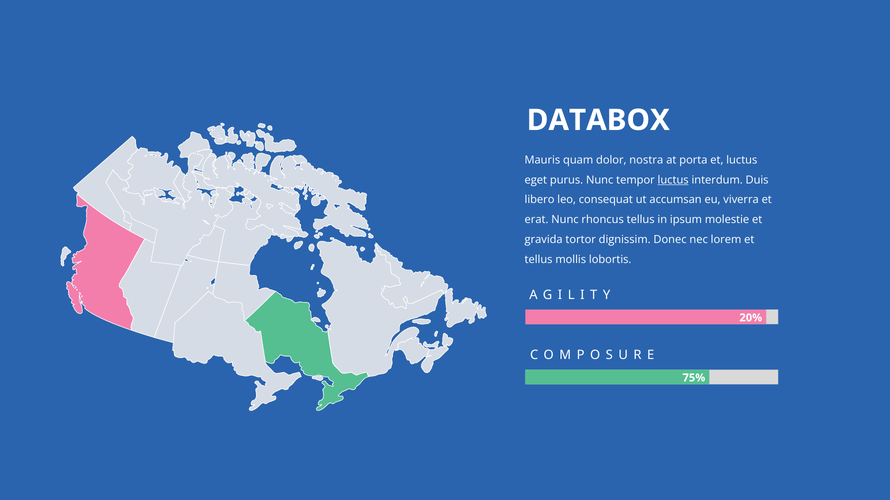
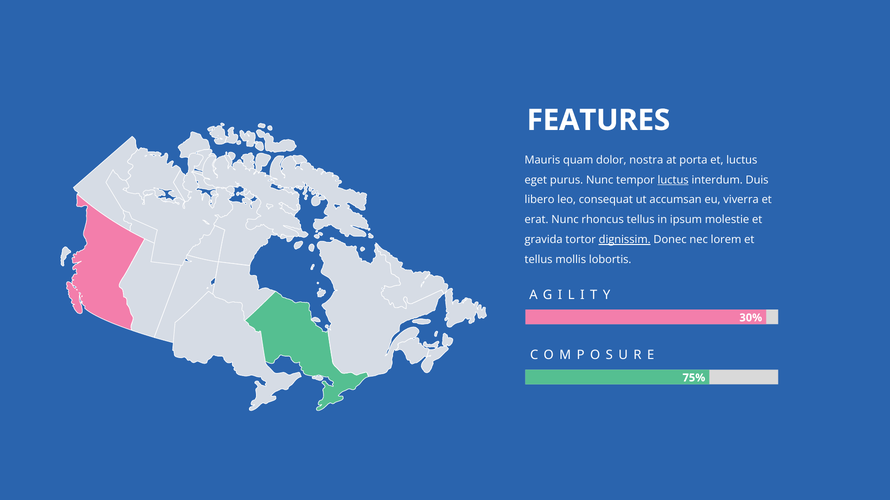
DATABOX: DATABOX -> FEATURES
dignissim underline: none -> present
20%: 20% -> 30%
